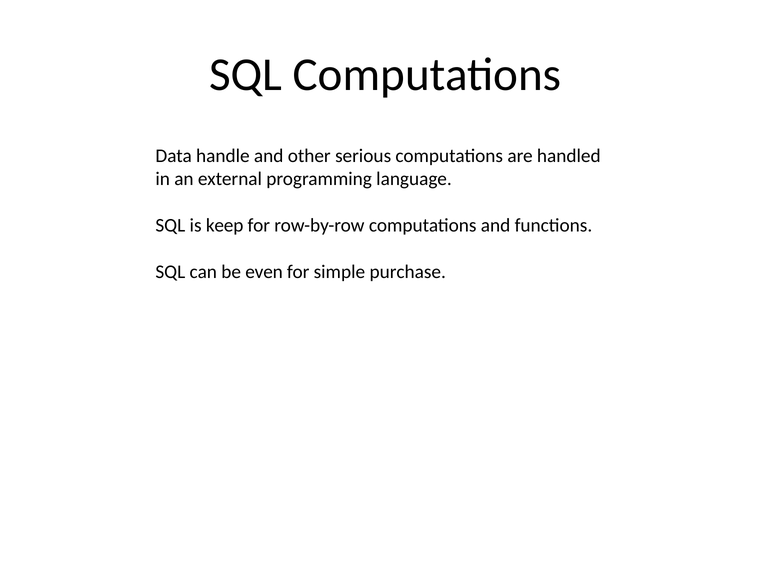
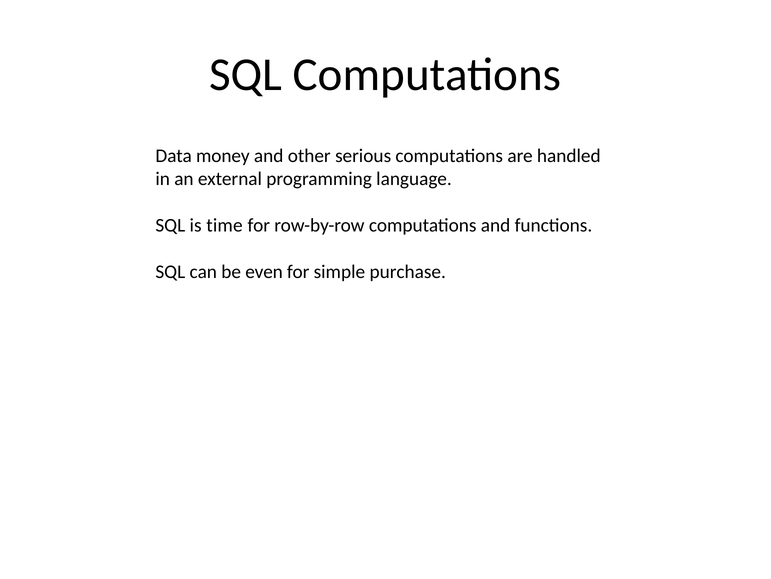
handle: handle -> money
keep: keep -> time
